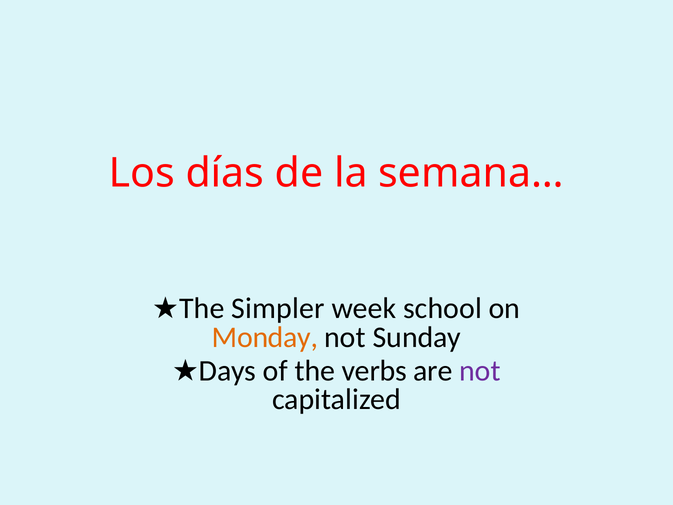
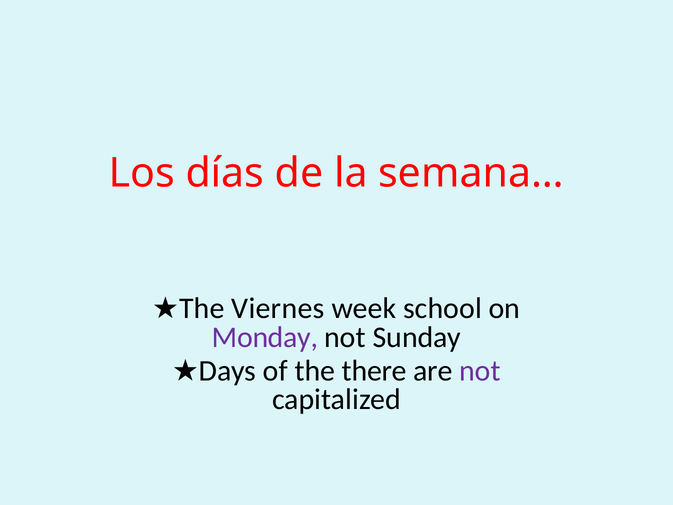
Simpler: Simpler -> Viernes
Monday colour: orange -> purple
verbs: verbs -> there
